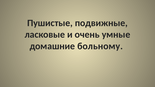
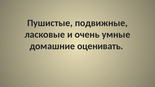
больному: больному -> оценивать
